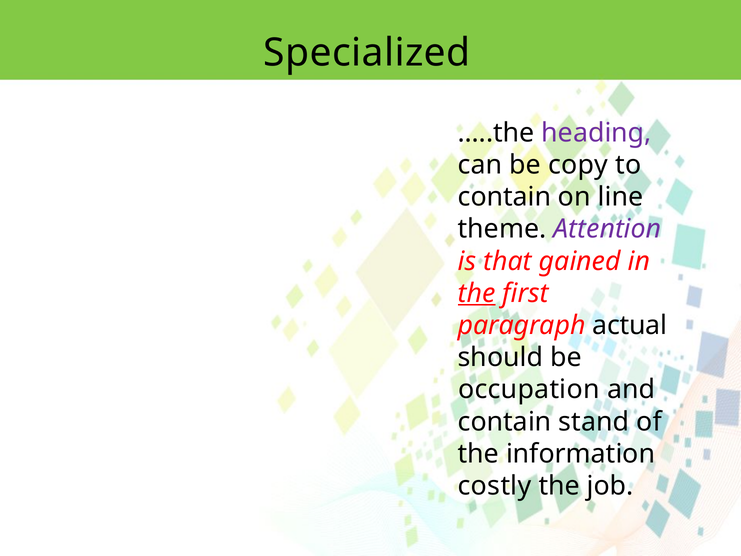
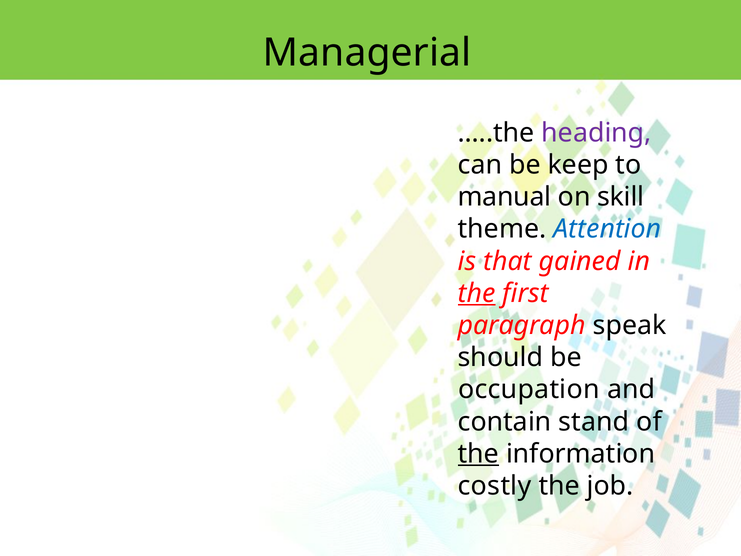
Specialized: Specialized -> Managerial
copy: copy -> keep
contain at (504, 197): contain -> manual
line: line -> skill
Attention colour: purple -> blue
actual: actual -> speak
the at (478, 454) underline: none -> present
